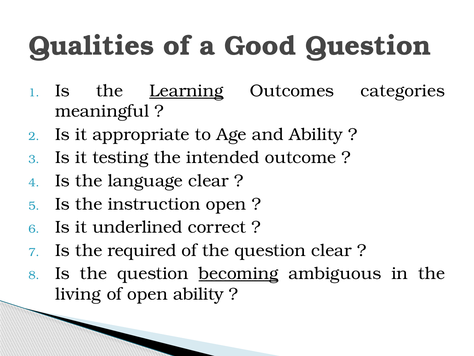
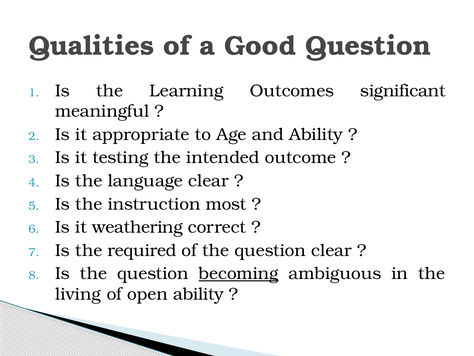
Learning underline: present -> none
categories: categories -> significant
instruction open: open -> most
underlined: underlined -> weathering
